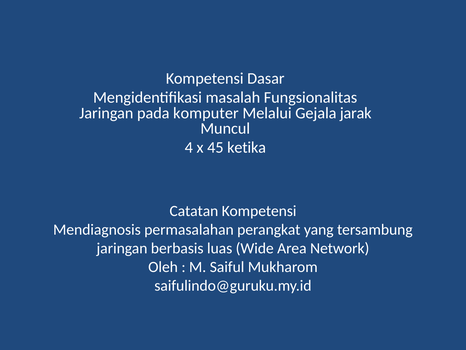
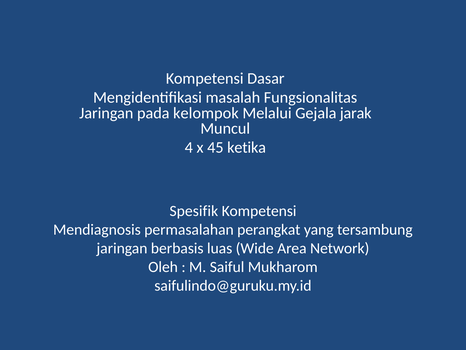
komputer: komputer -> kelompok
Catatan: Catatan -> Spesifik
